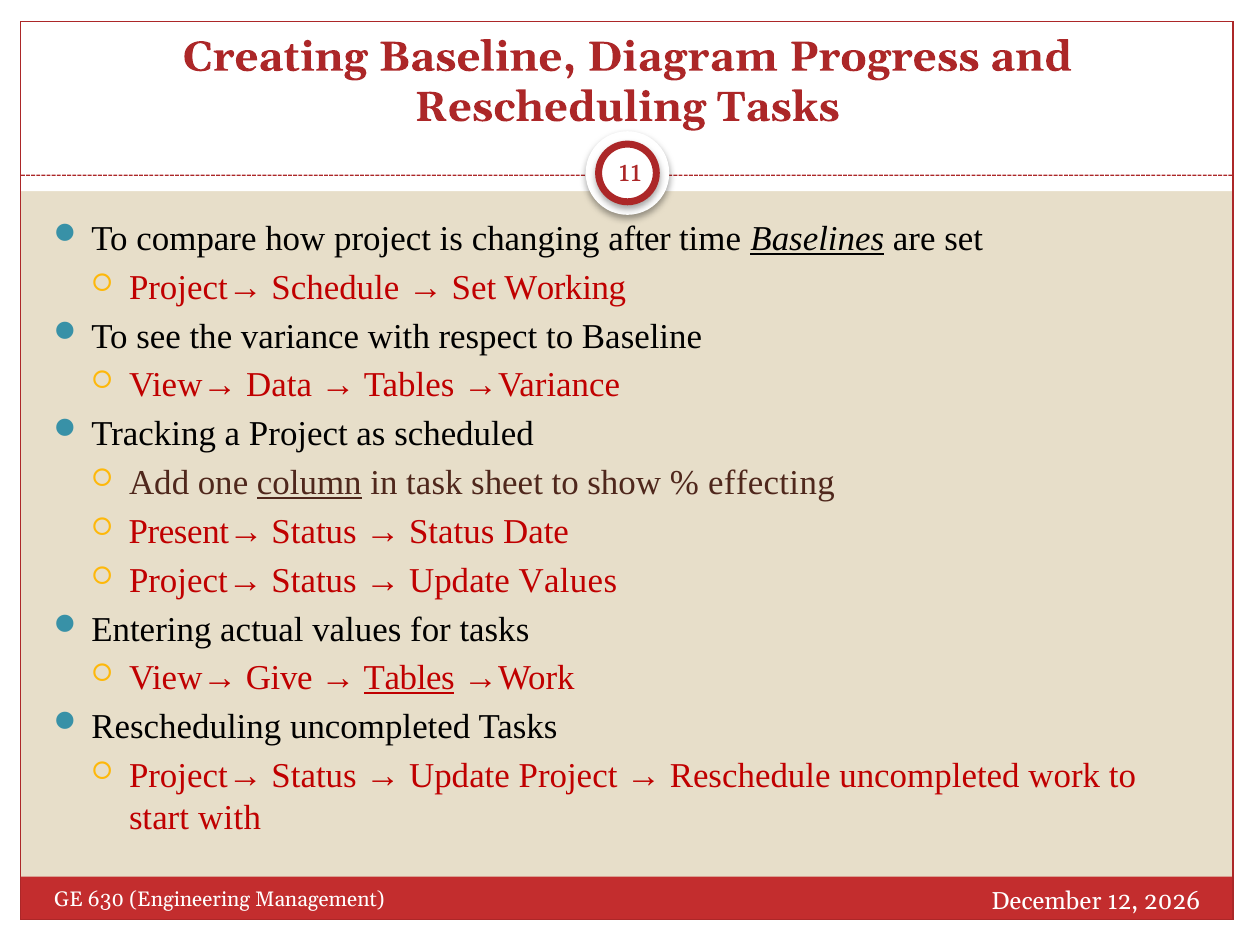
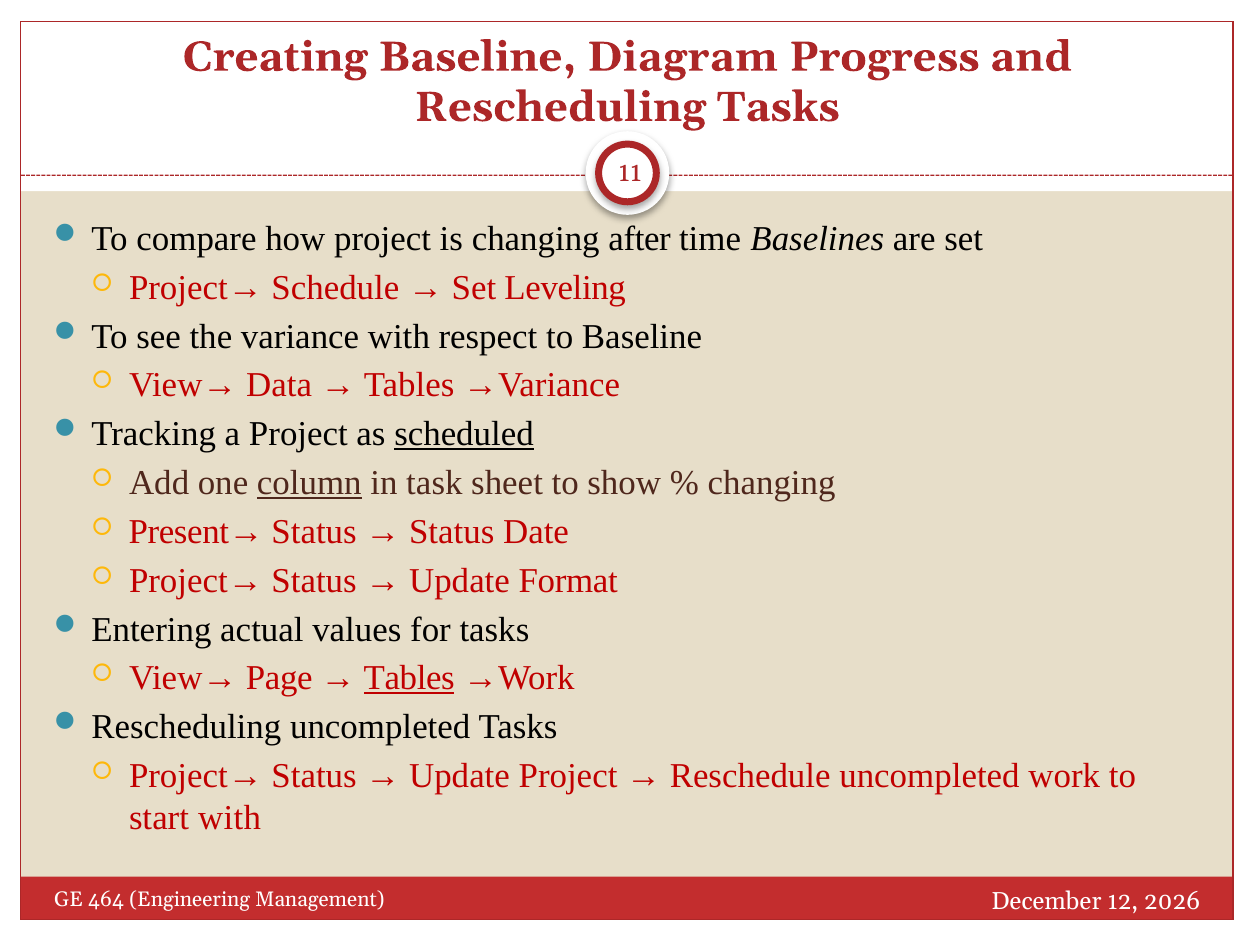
Baselines underline: present -> none
Working: Working -> Leveling
scheduled underline: none -> present
effecting at (771, 483): effecting -> changing
Update Values: Values -> Format
Give: Give -> Page
630: 630 -> 464
